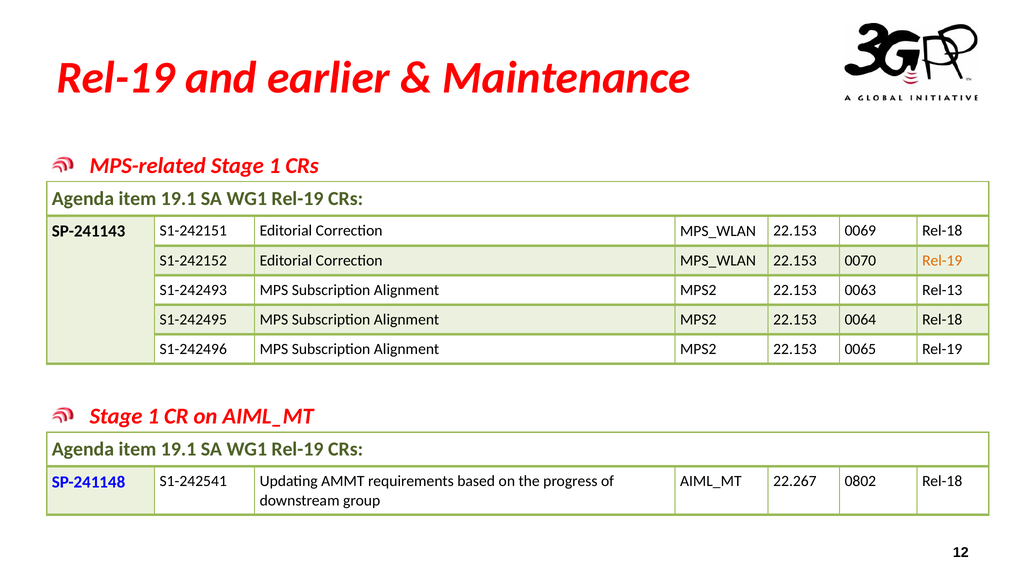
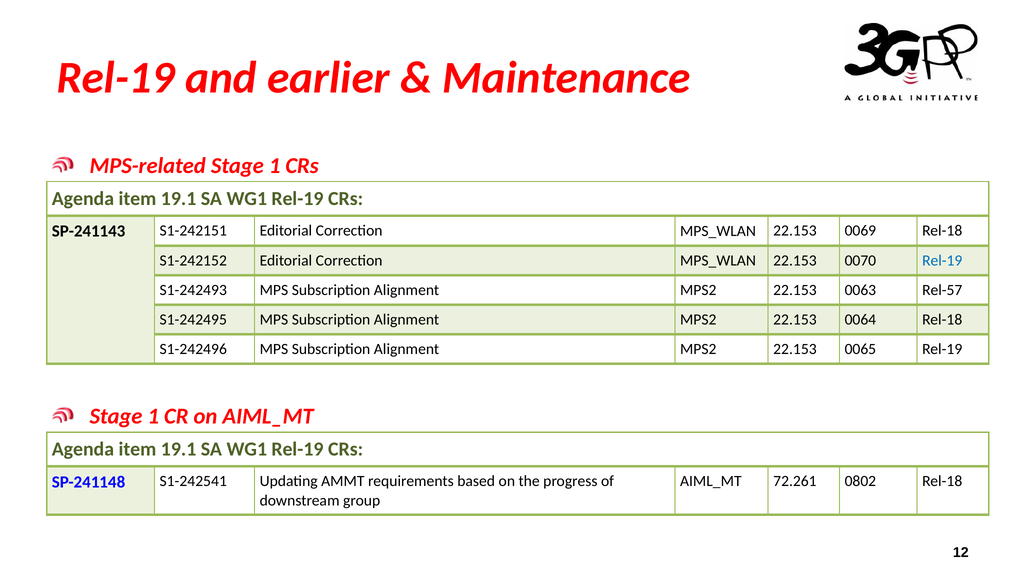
Rel-19 at (942, 261) colour: orange -> blue
Rel-13: Rel-13 -> Rel-57
22.267: 22.267 -> 72.261
